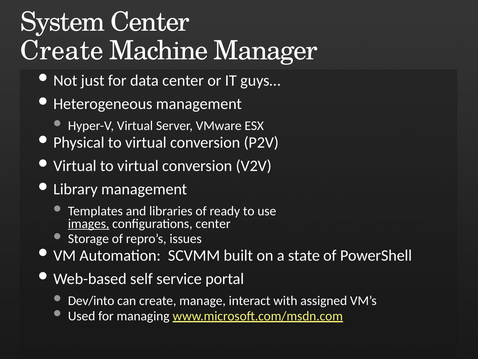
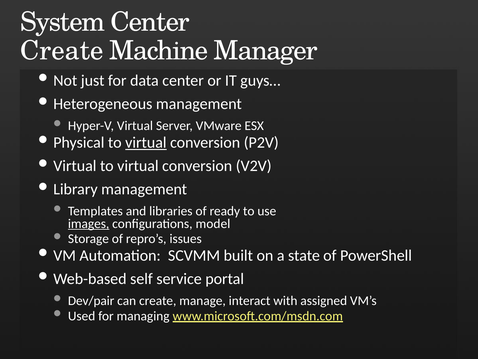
virtual at (146, 142) underline: none -> present
configurations center: center -> model
Dev/into: Dev/into -> Dev/pair
